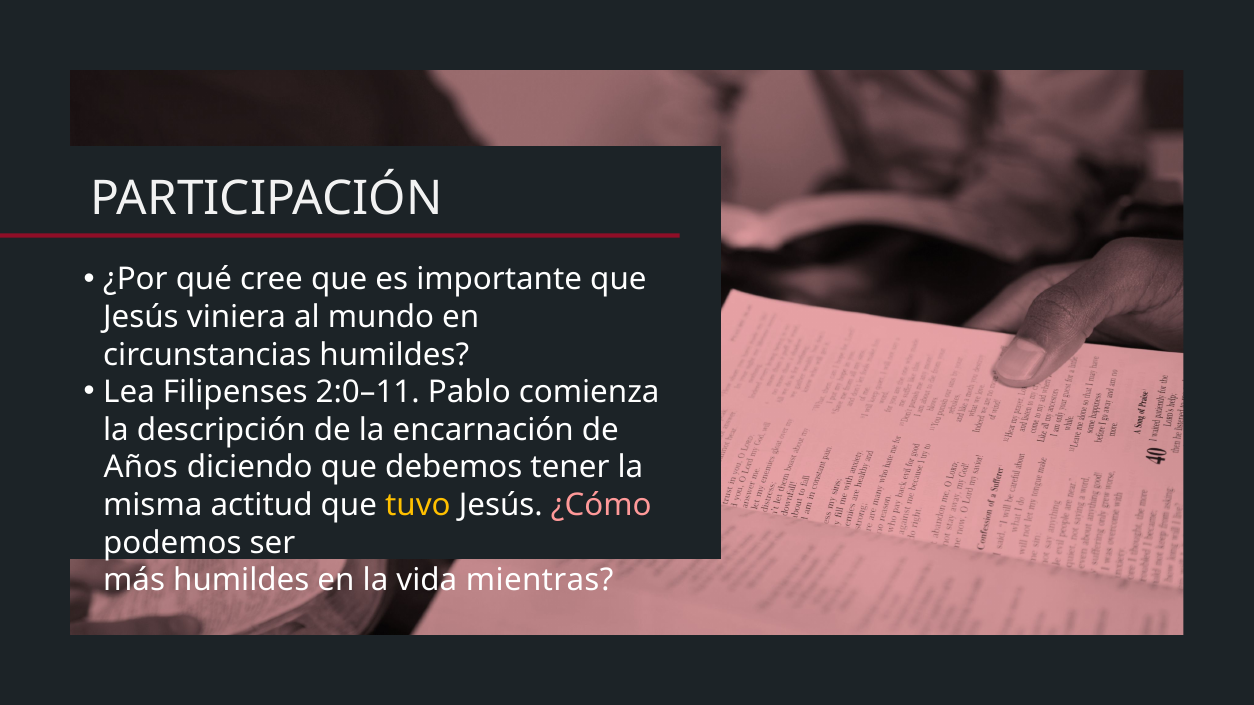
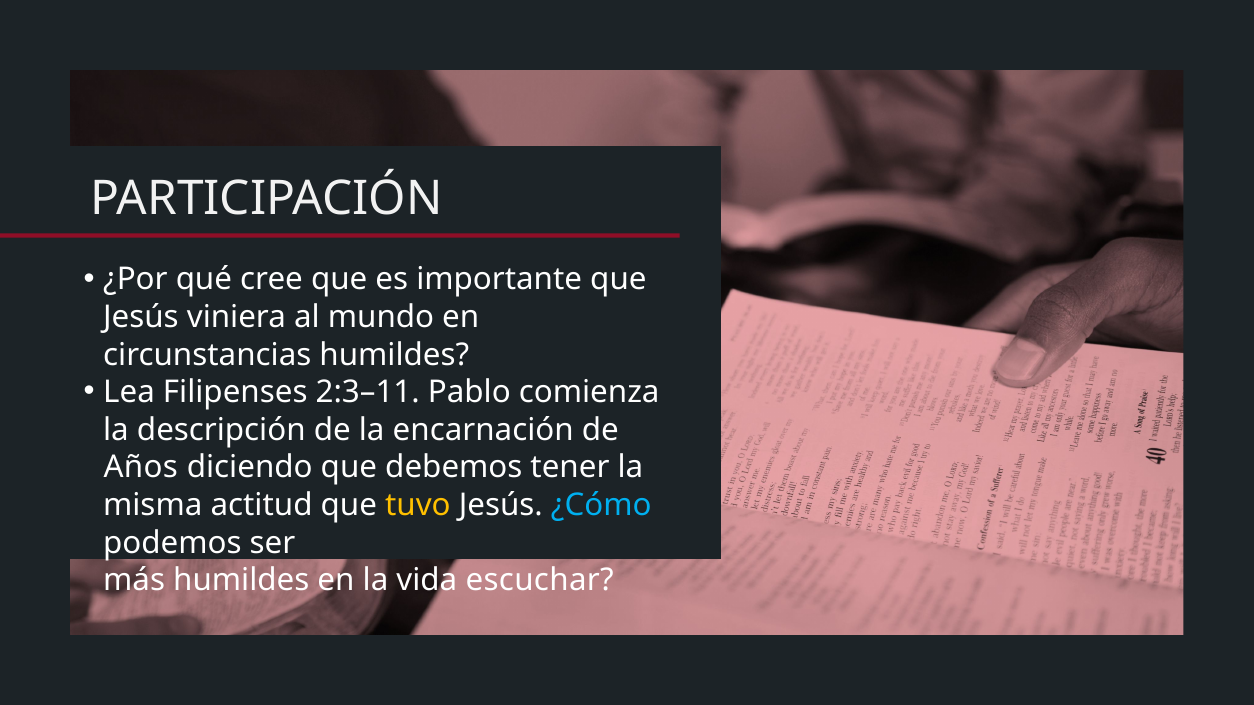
2:0–11: 2:0–11 -> 2:3–11
¿Cómo colour: pink -> light blue
mientras: mientras -> escuchar
